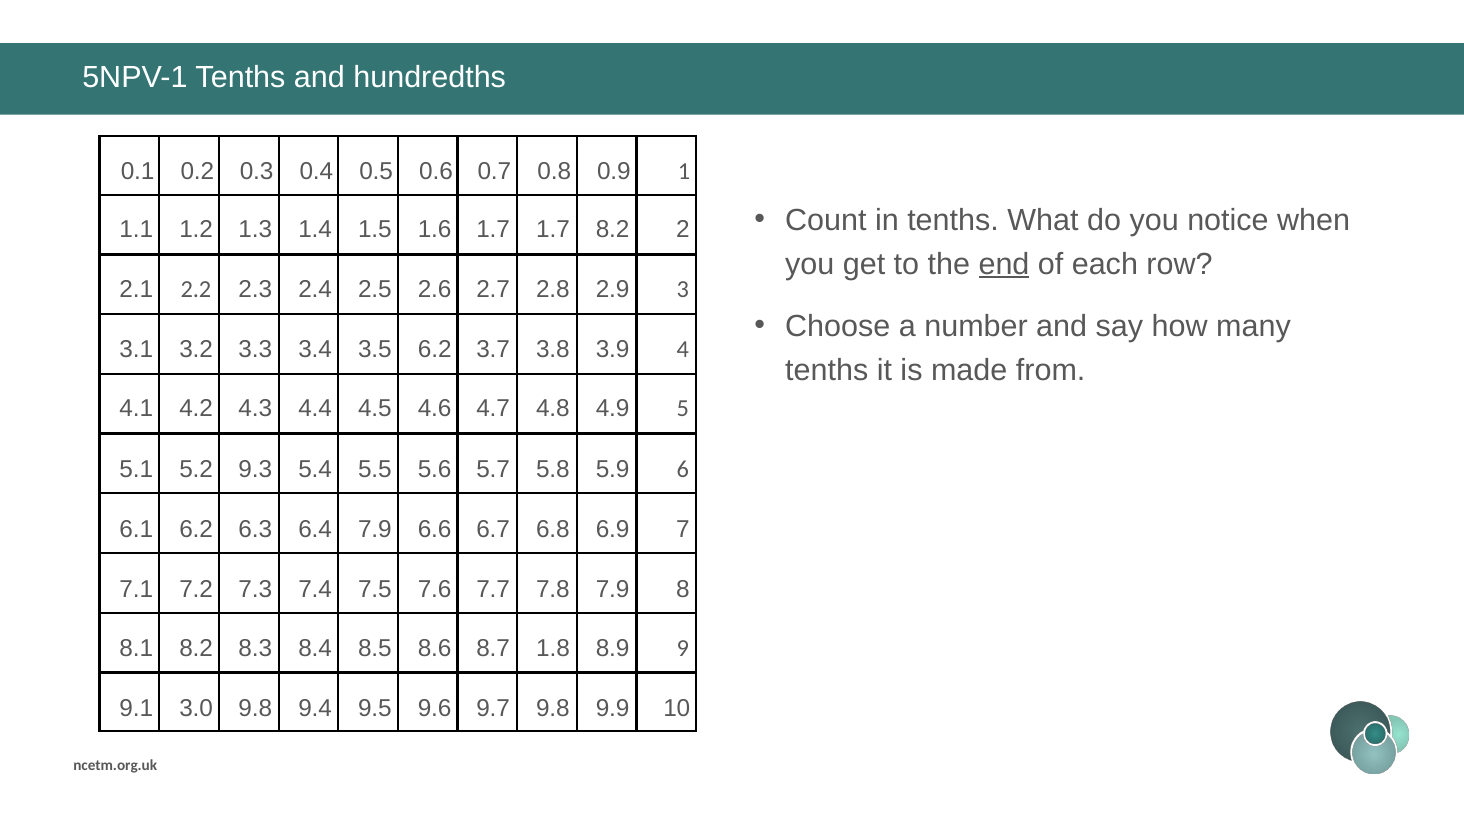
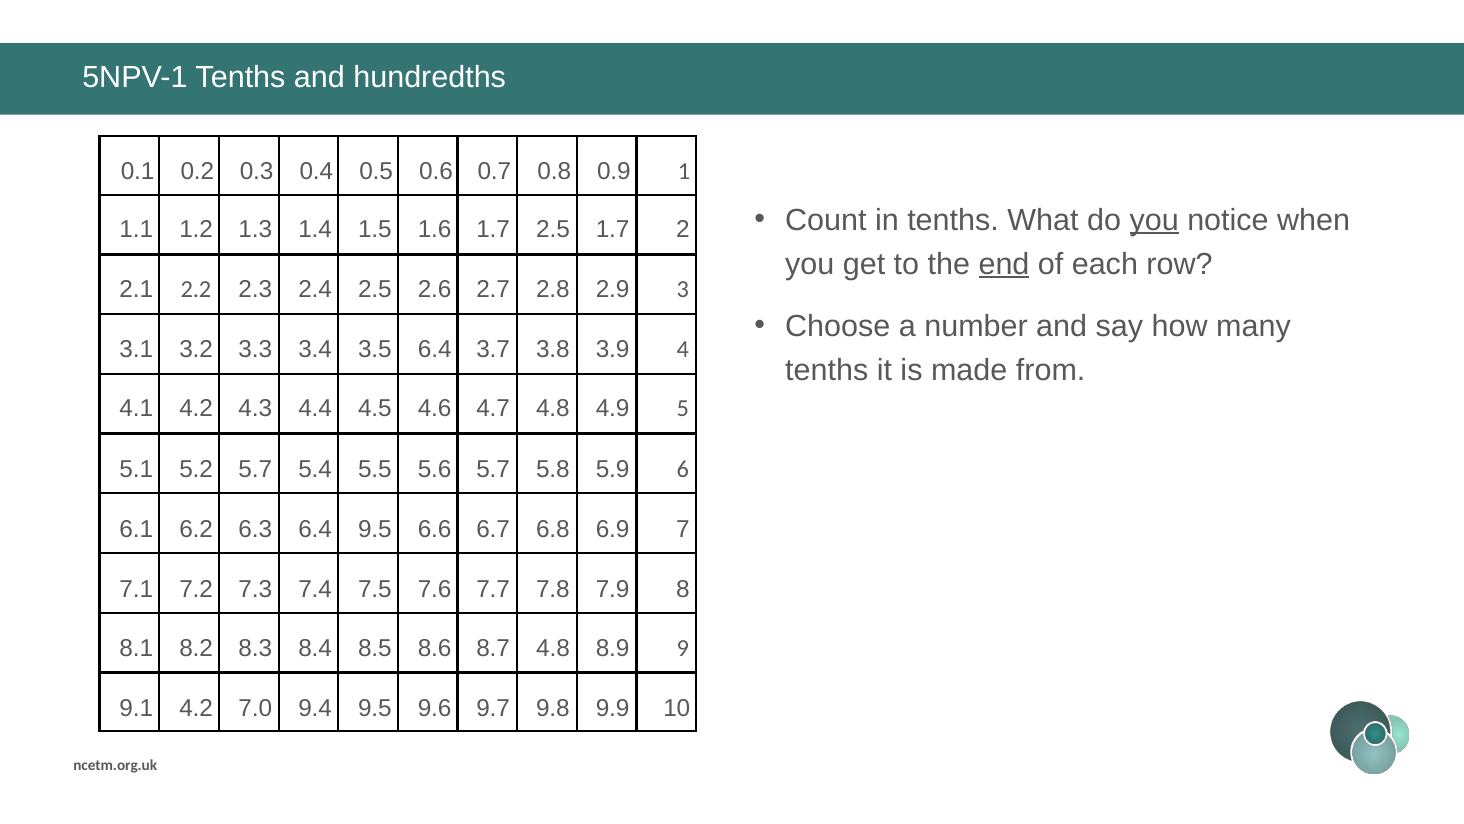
you at (1154, 220) underline: none -> present
1.7 at (553, 230): 1.7 -> 2.5
8.2 at (613, 230): 8.2 -> 1.7
6.2 at (435, 350): 6.2 -> 6.4
9.3 at (255, 469): 9.3 -> 5.7
7.9 at (375, 529): 7.9 -> 9.5
1.8 at (553, 648): 1.8 -> 4.8
3.0 at (196, 708): 3.0 -> 4.2
9.8 at (255, 708): 9.8 -> 7.0
